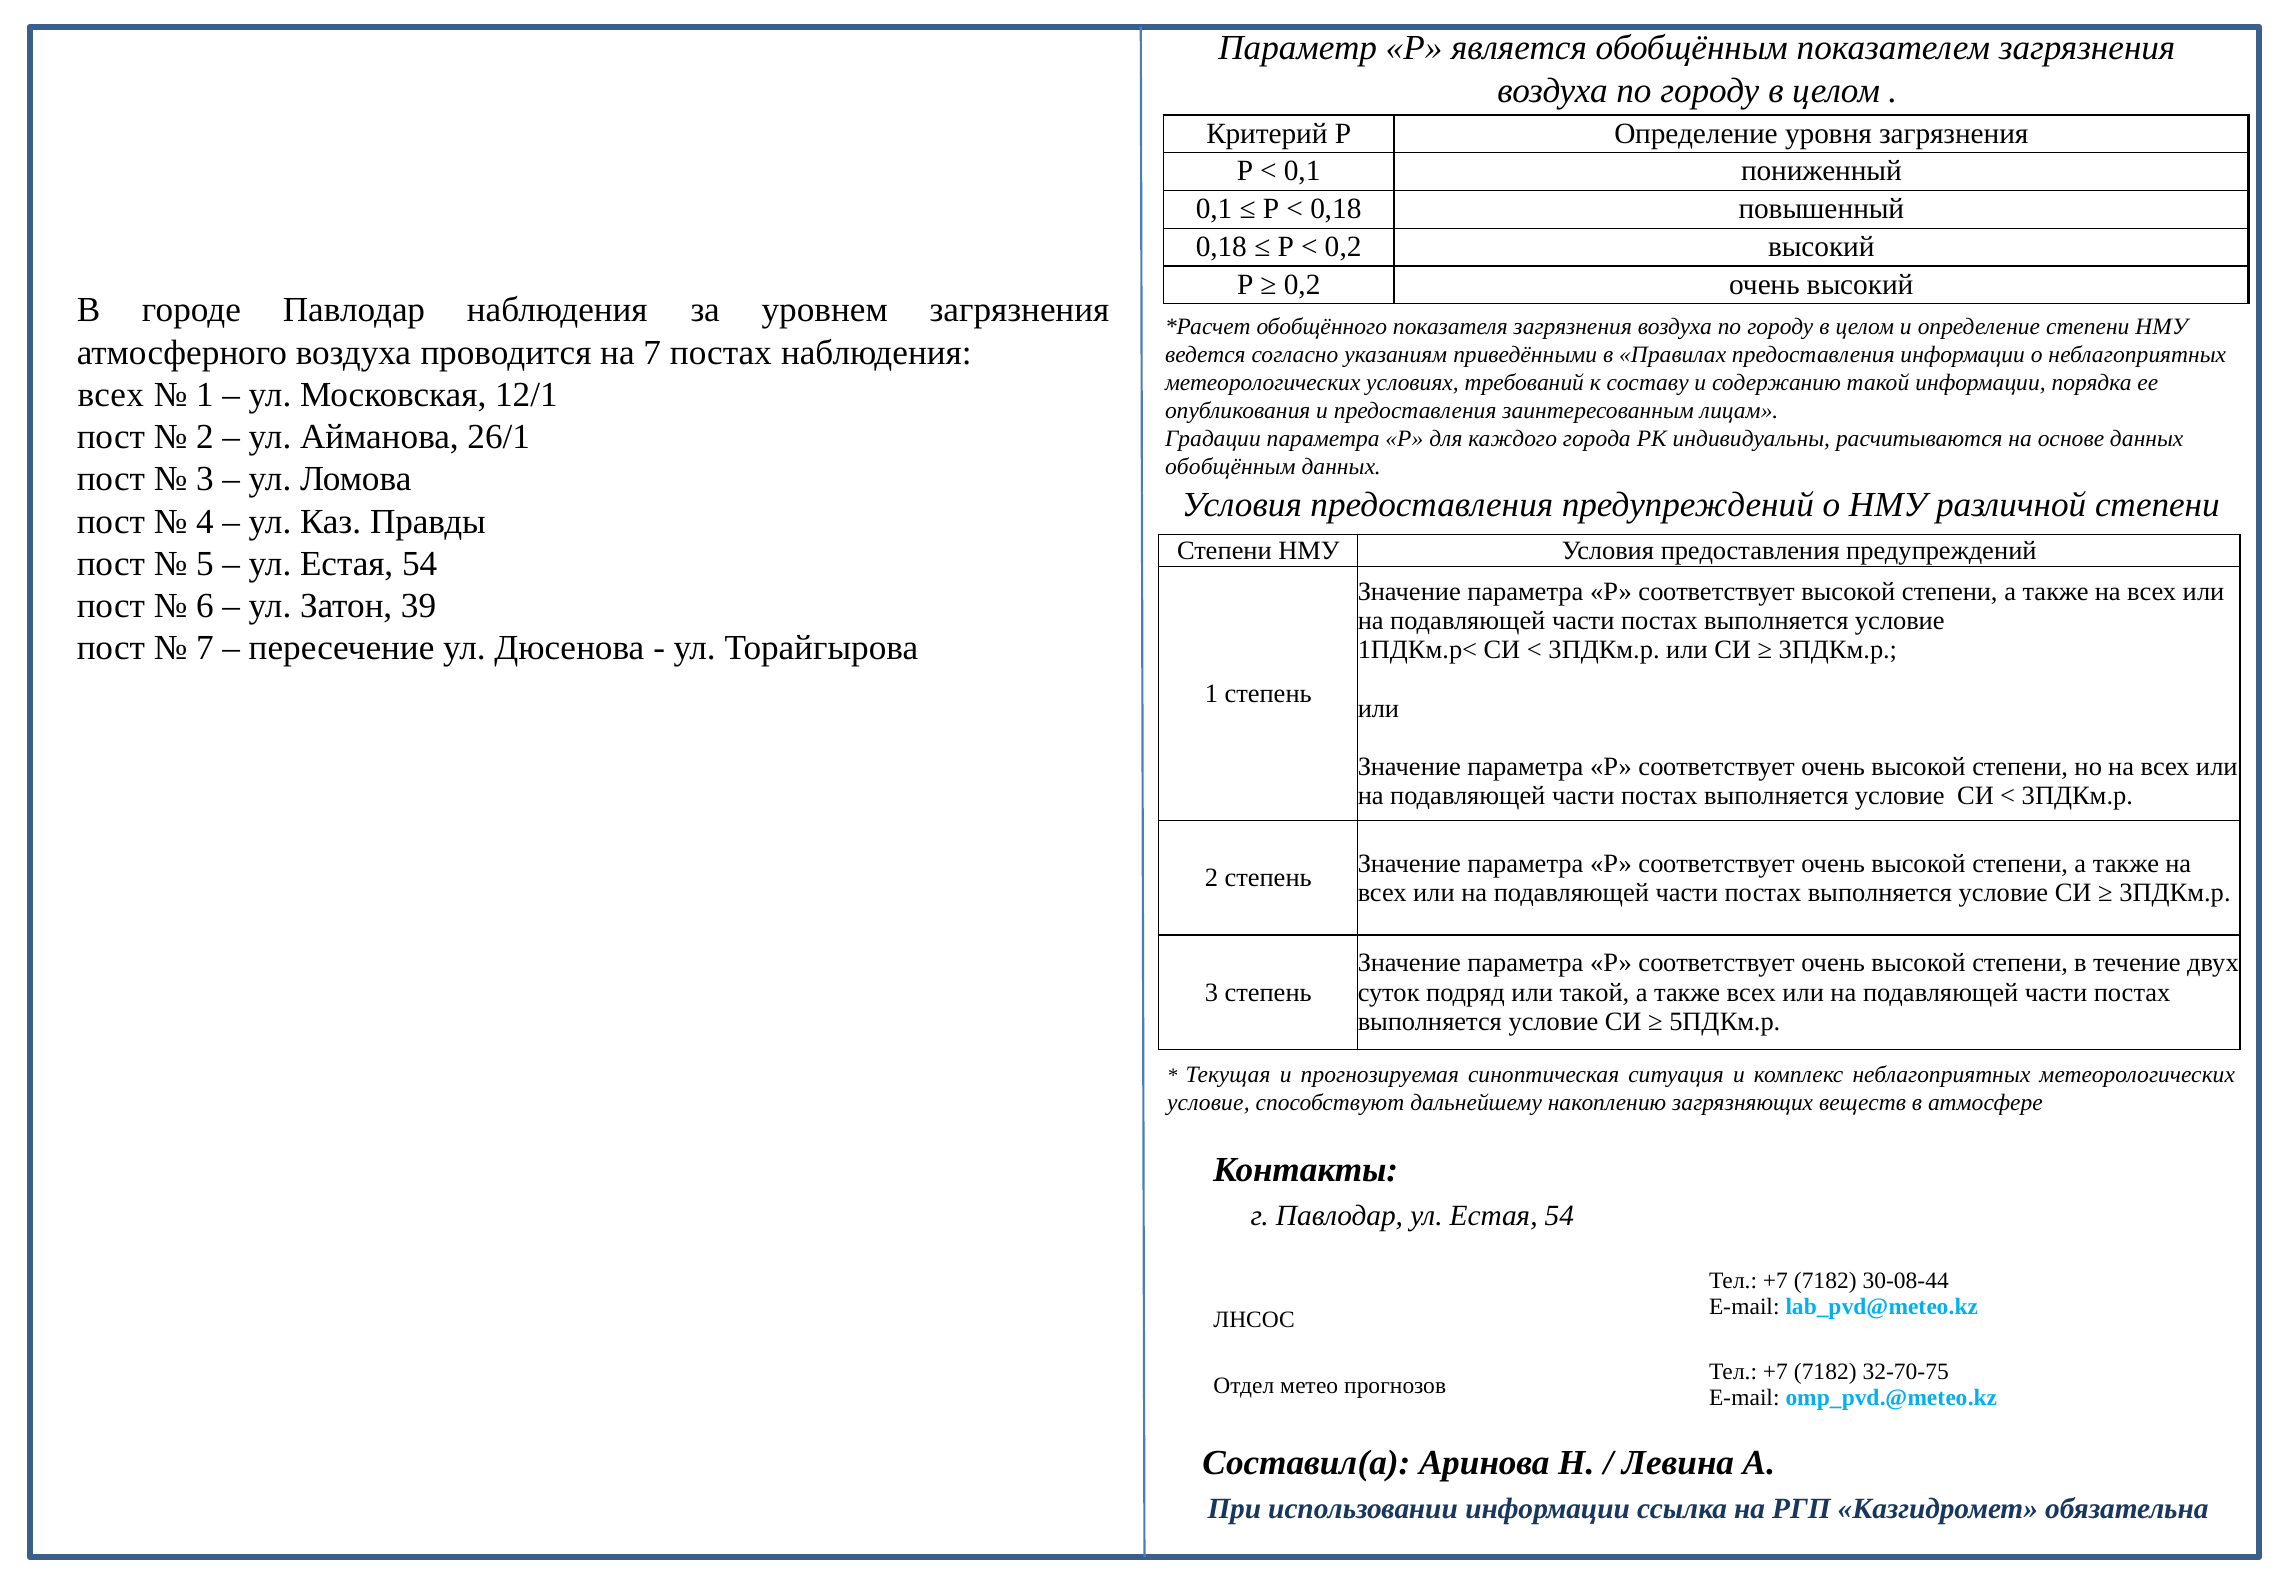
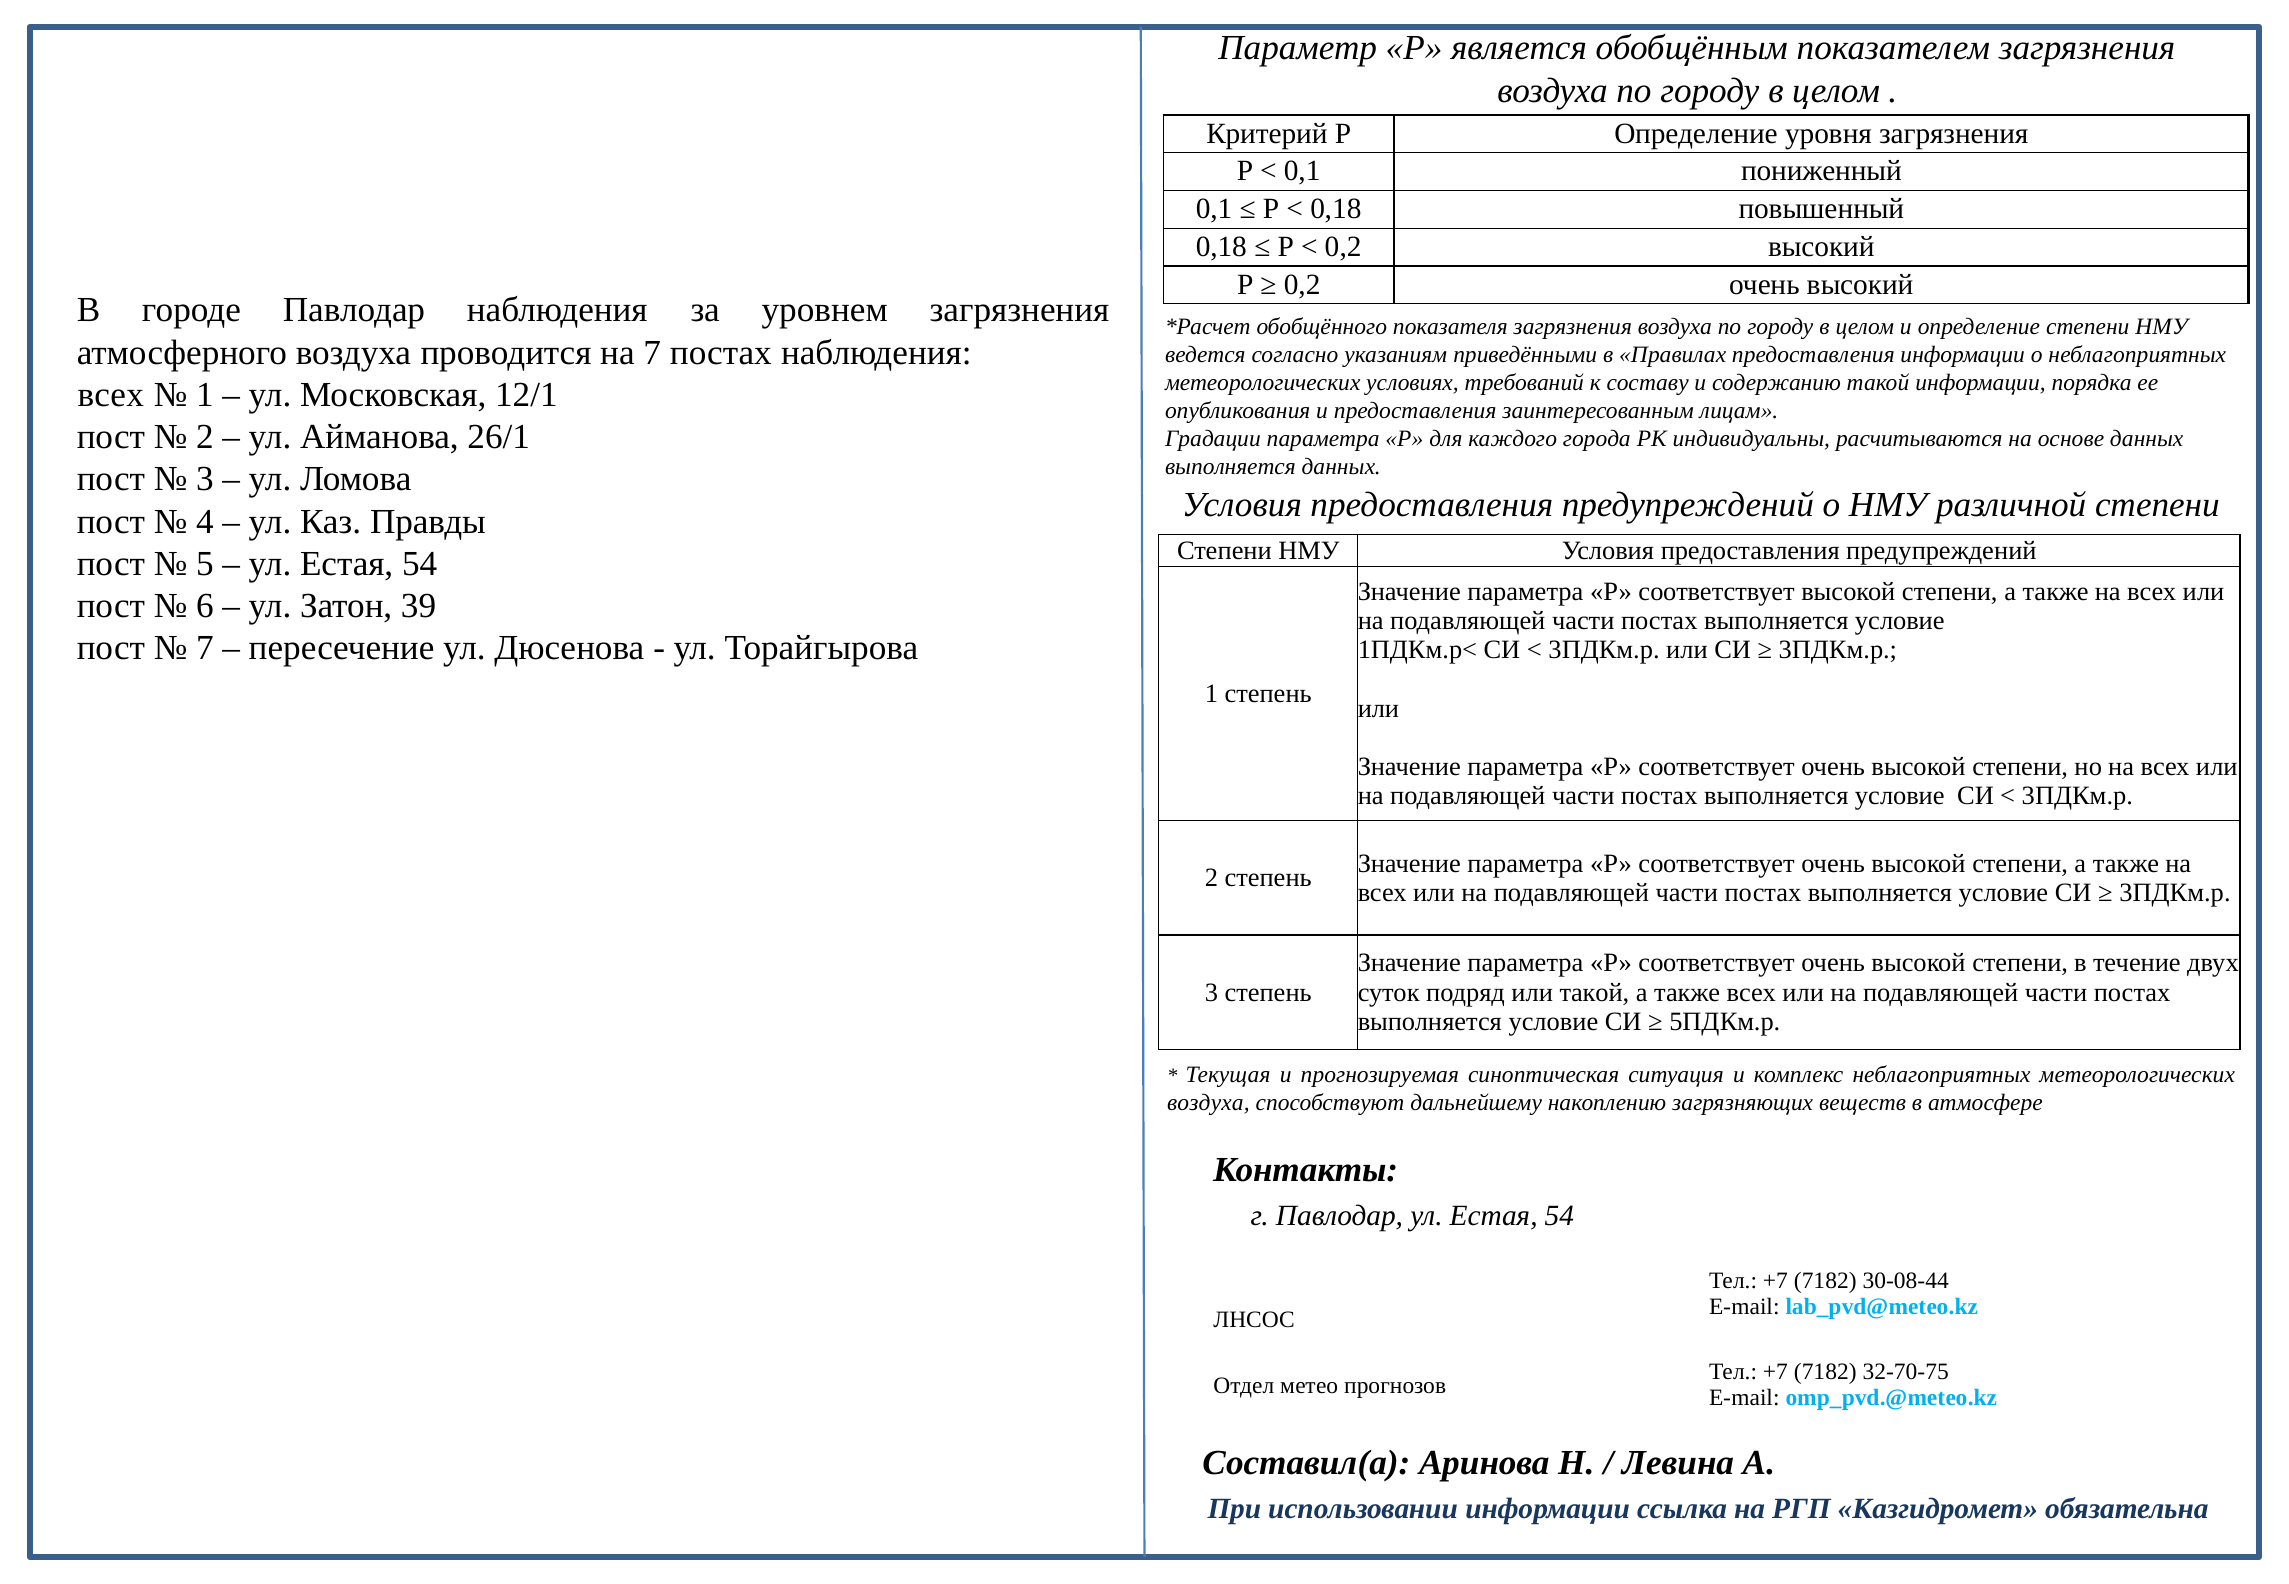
обобщённым at (1230, 467): обобщённым -> выполняется
условие at (1208, 1104): условие -> воздуха
